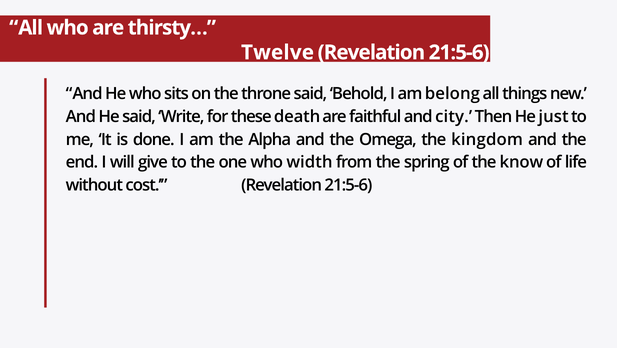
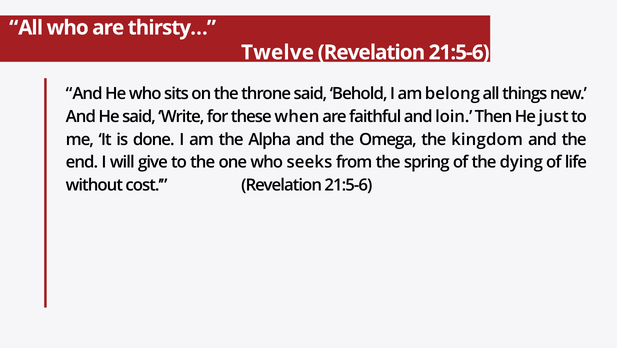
death: death -> when
city: city -> loin
width: width -> seeks
know: know -> dying
